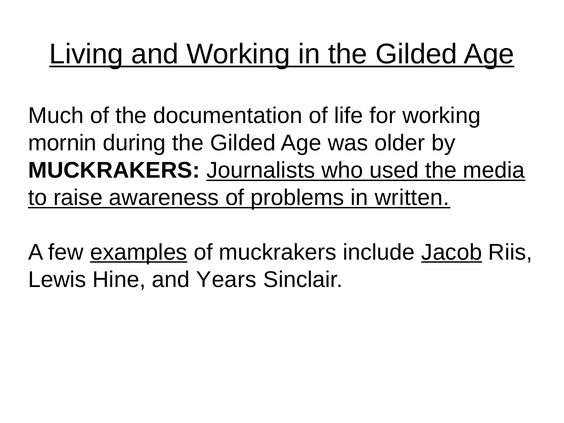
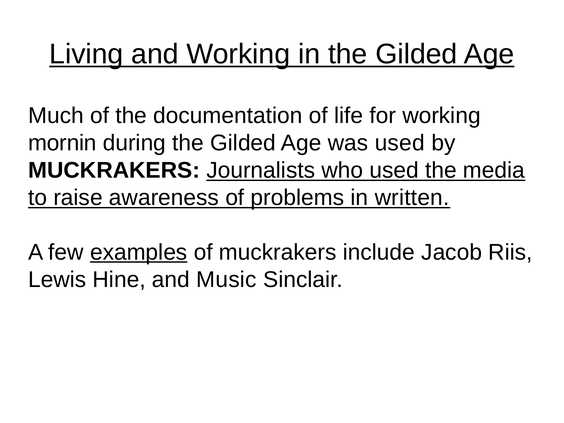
was older: older -> used
Jacob underline: present -> none
Years: Years -> Music
